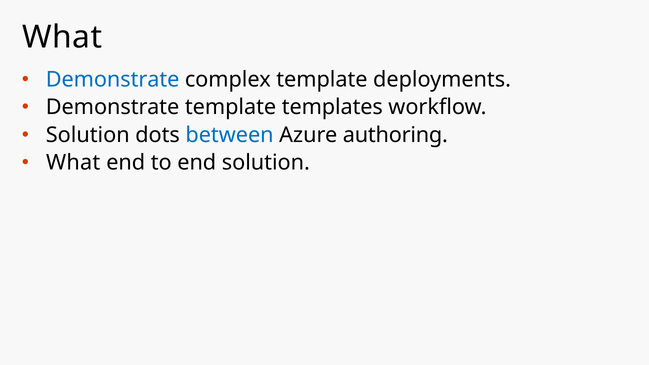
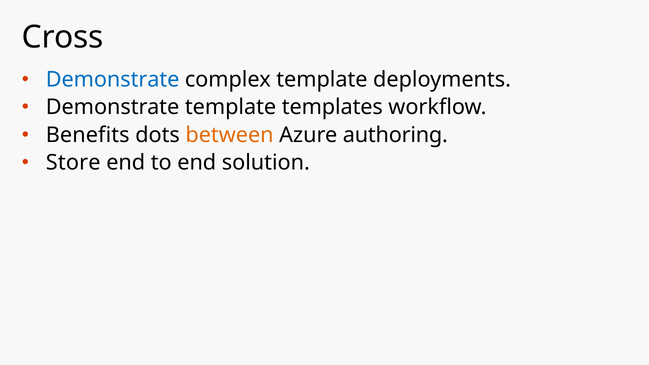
What at (62, 37): What -> Cross
Solution at (88, 135): Solution -> Benefits
between colour: blue -> orange
What at (73, 163): What -> Store
